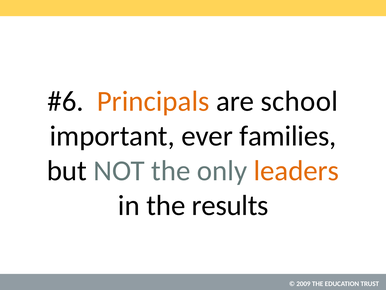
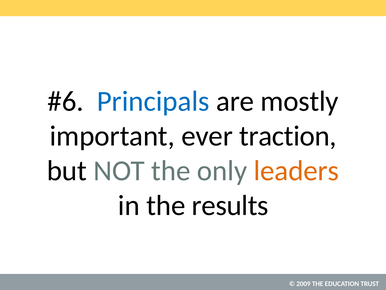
Principals colour: orange -> blue
school: school -> mostly
families: families -> traction
